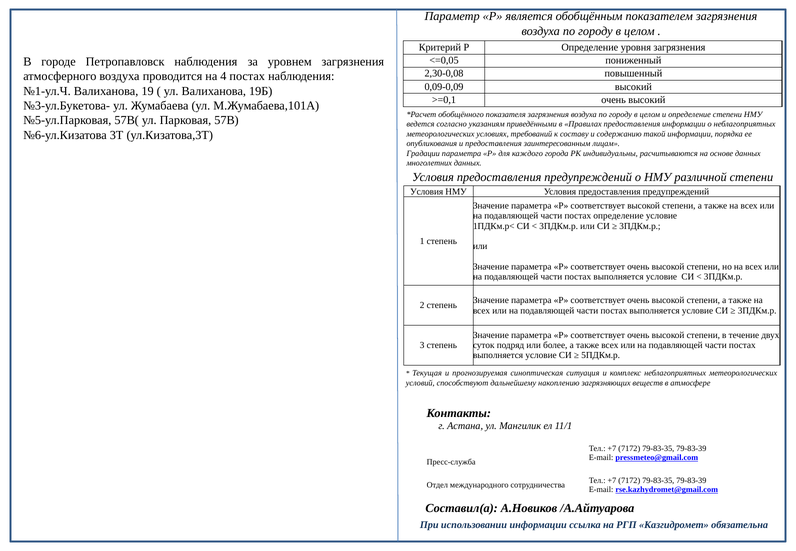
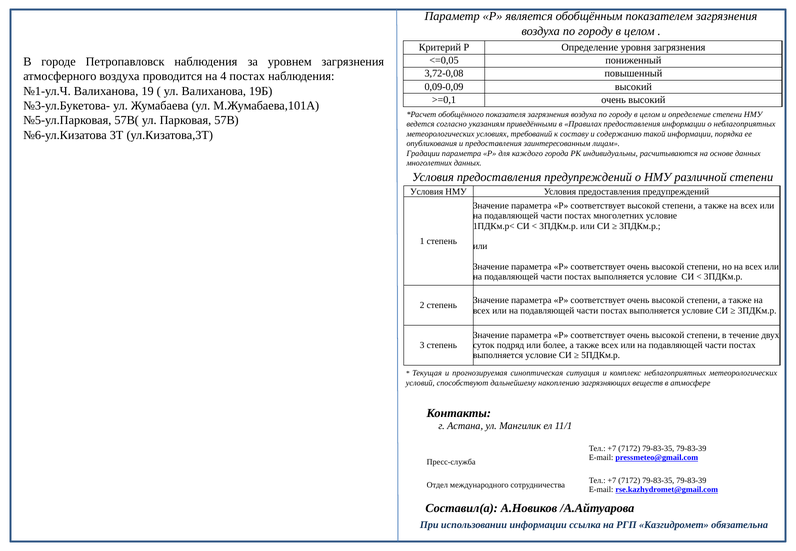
2,30-0,08: 2,30-0,08 -> 3,72-0,08
постах определение: определение -> многолетних
